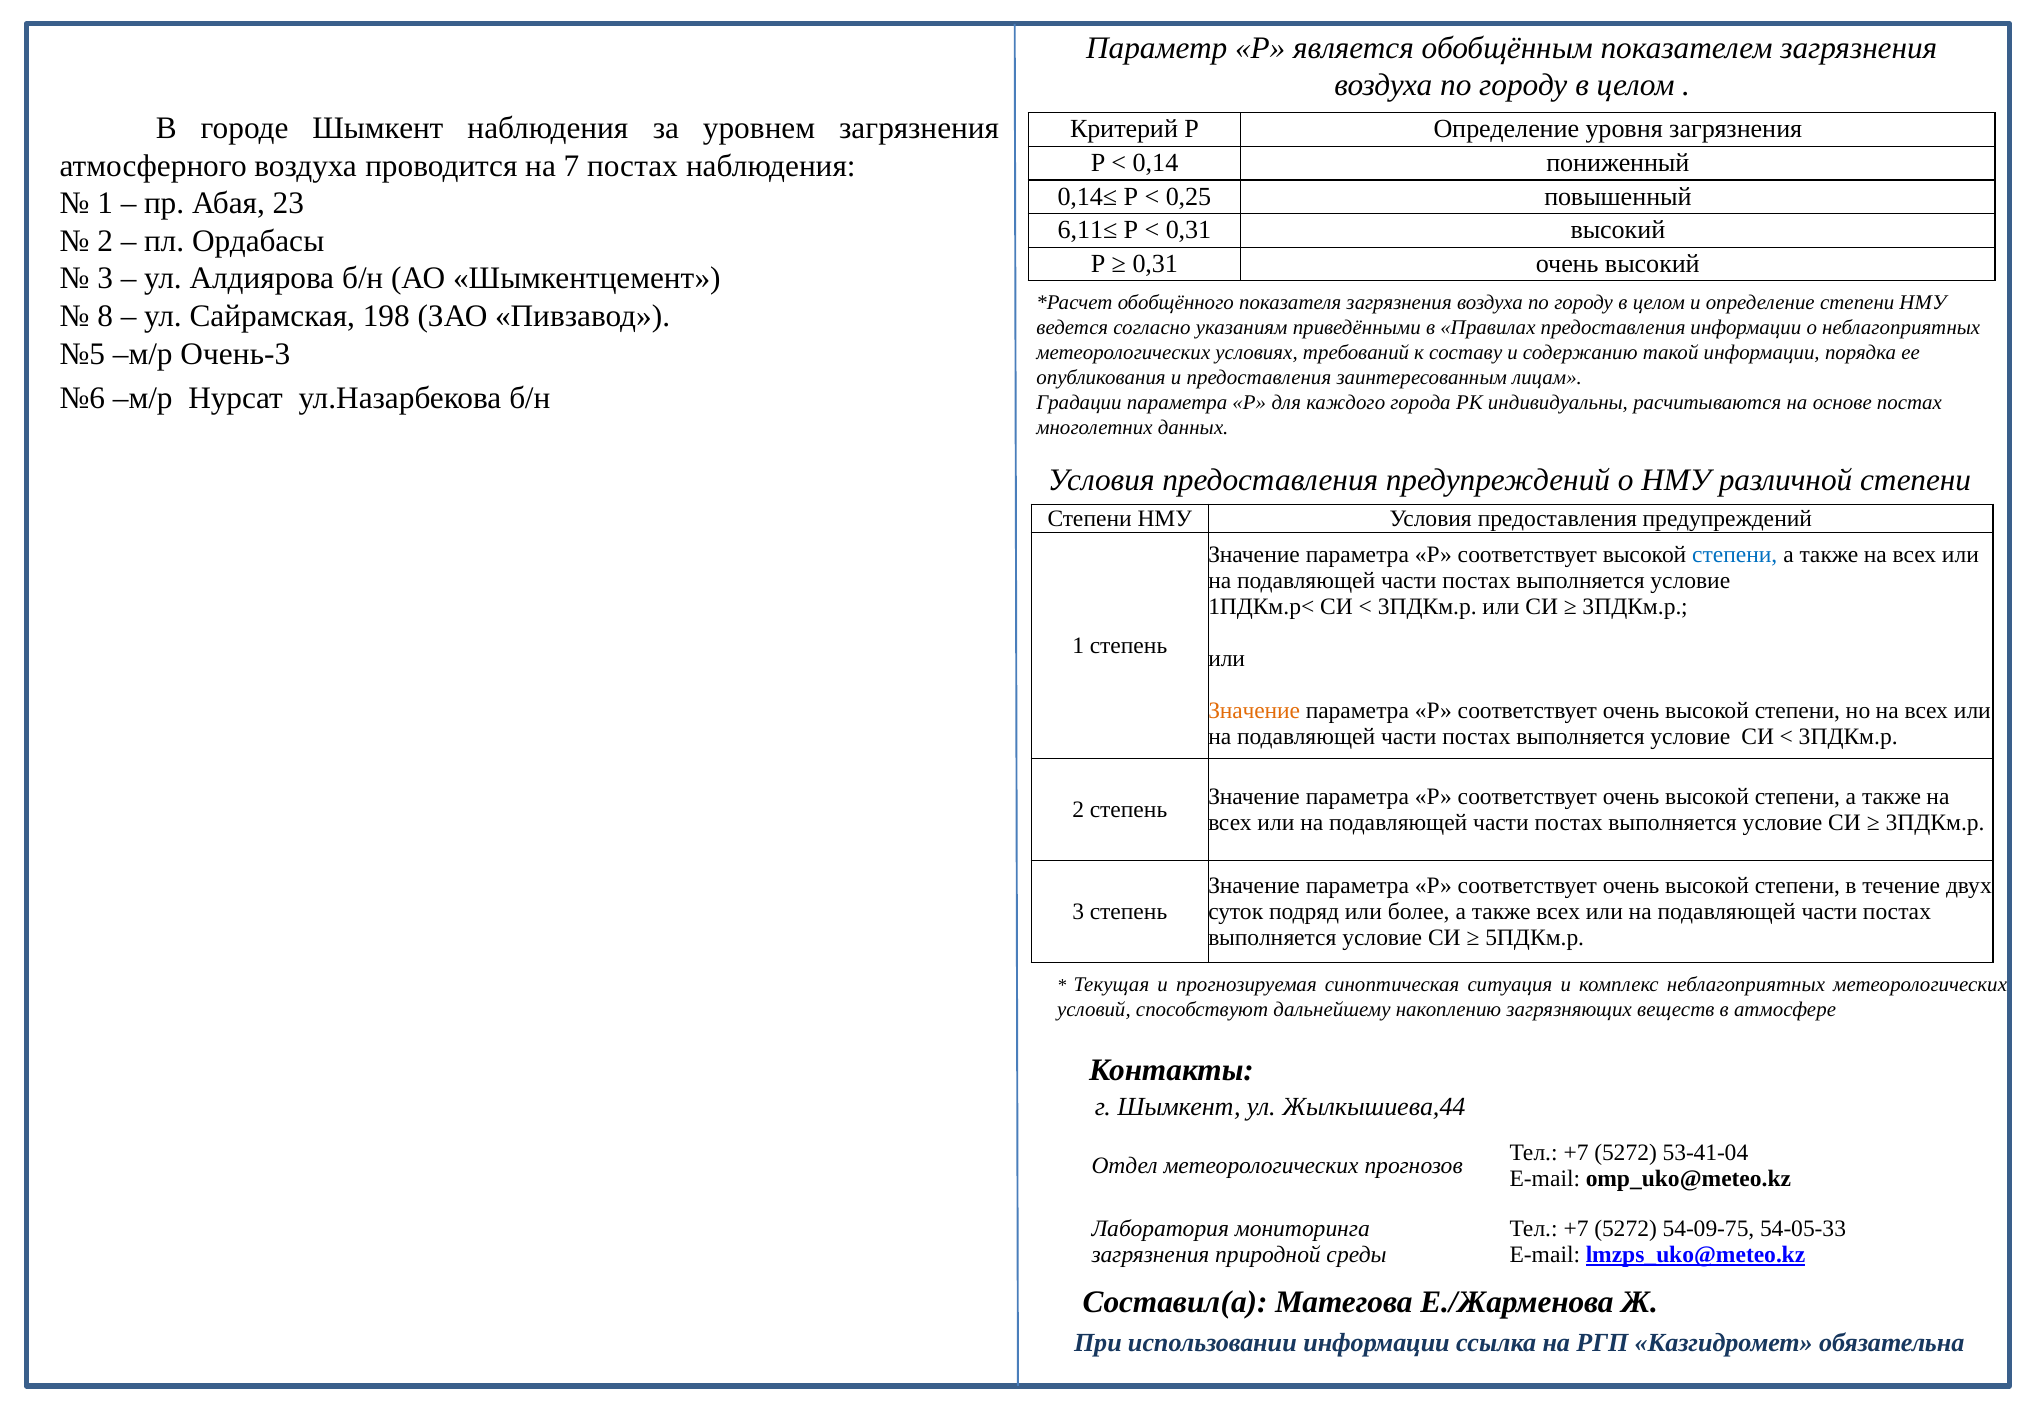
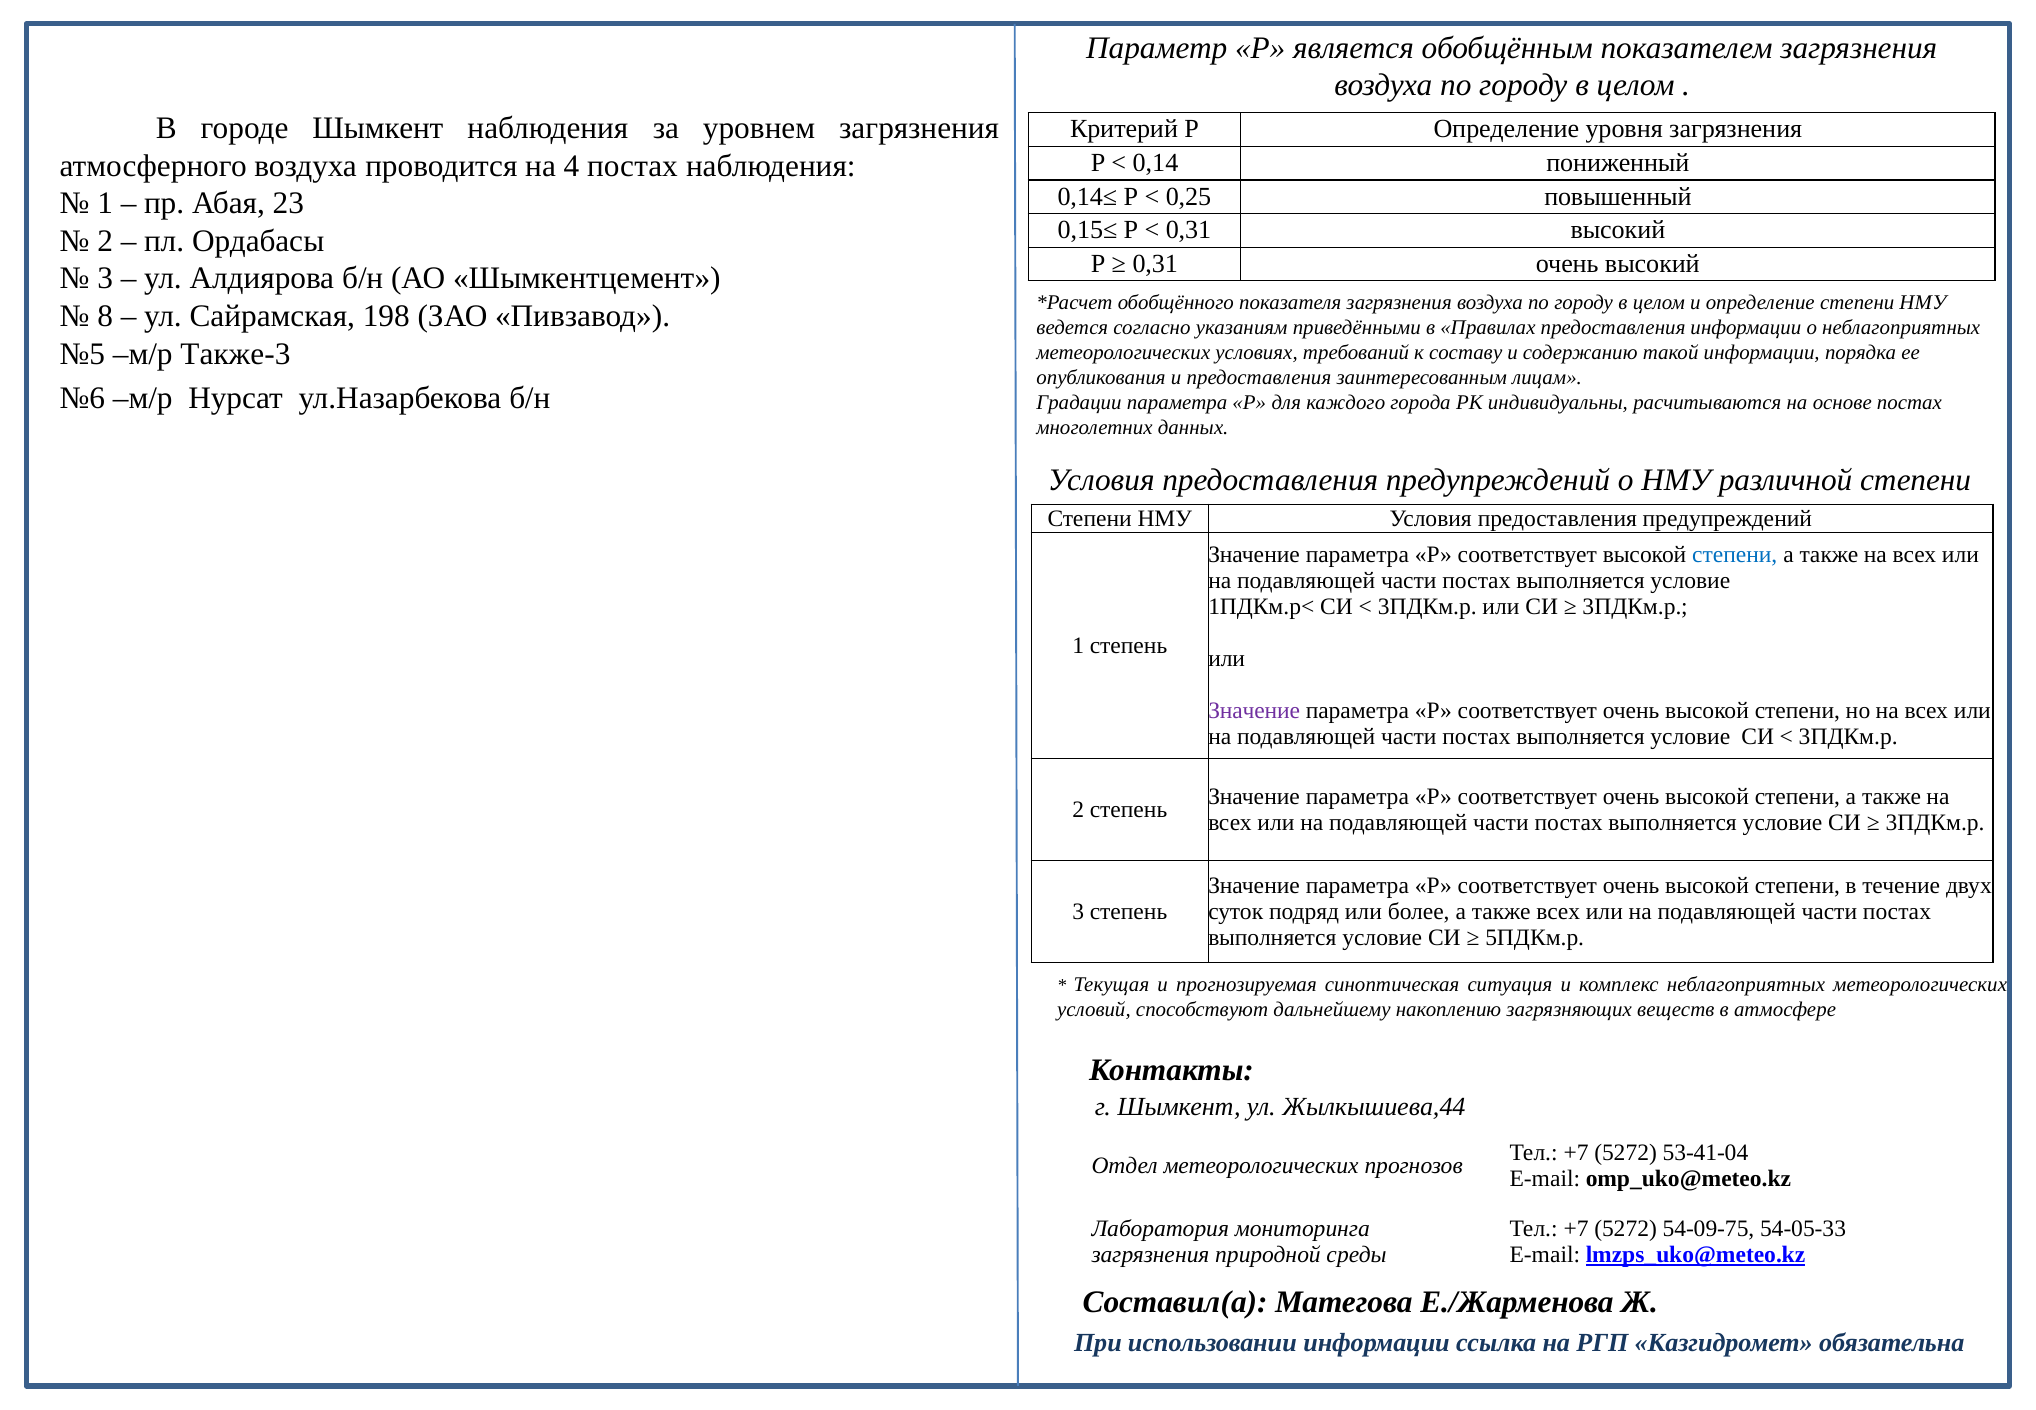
7: 7 -> 4
6,11≤: 6,11≤ -> 0,15≤
Очень-3: Очень-3 -> Также-3
Значение at (1254, 711) colour: orange -> purple
